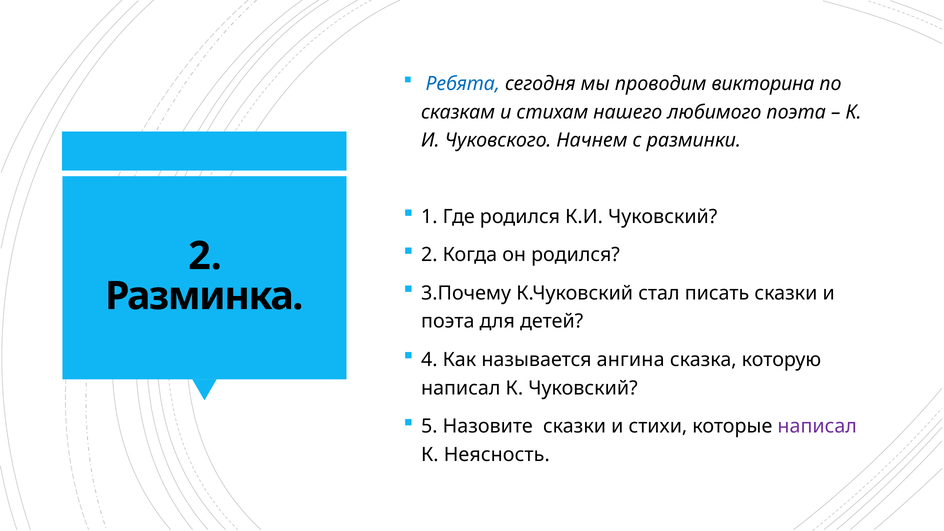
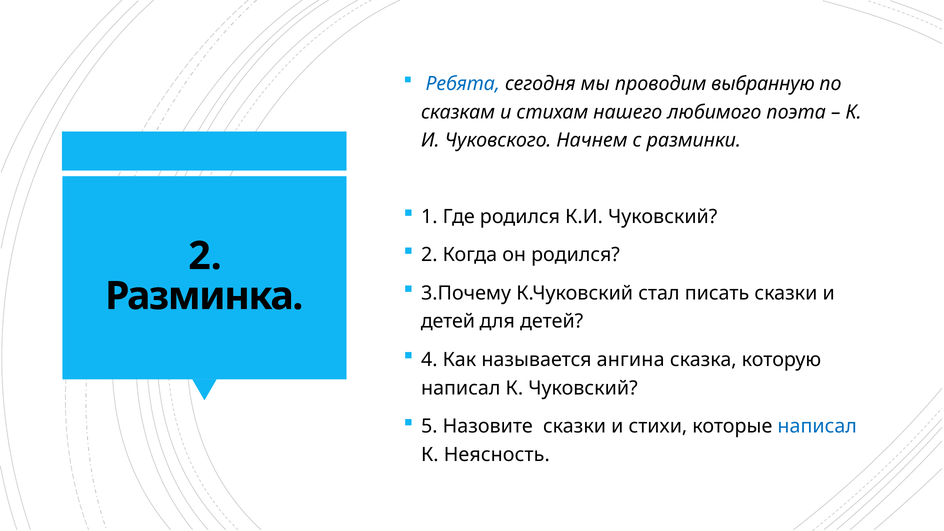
викторина: викторина -> выбранную
поэта at (448, 321): поэта -> детей
написал at (817, 426) colour: purple -> blue
